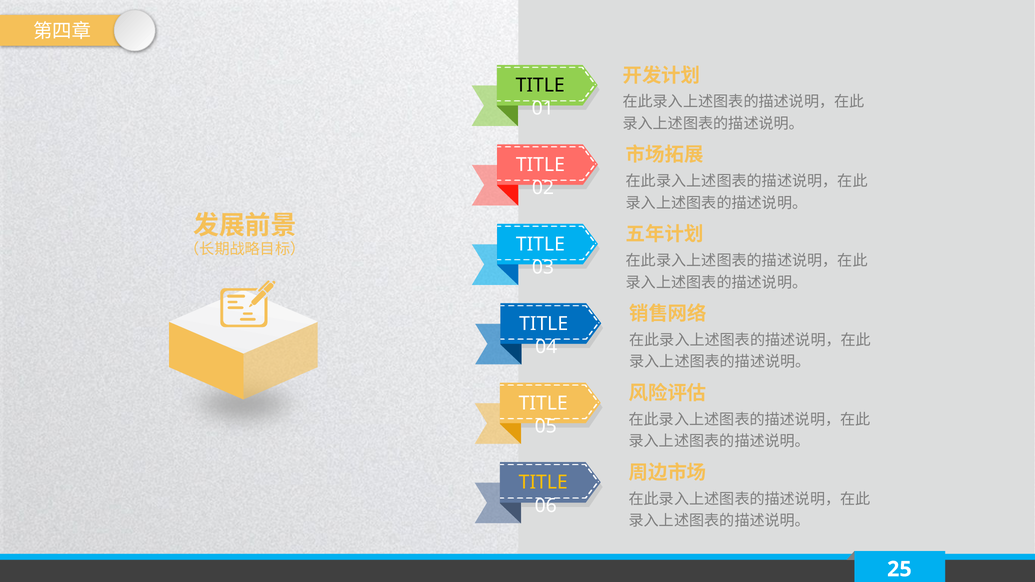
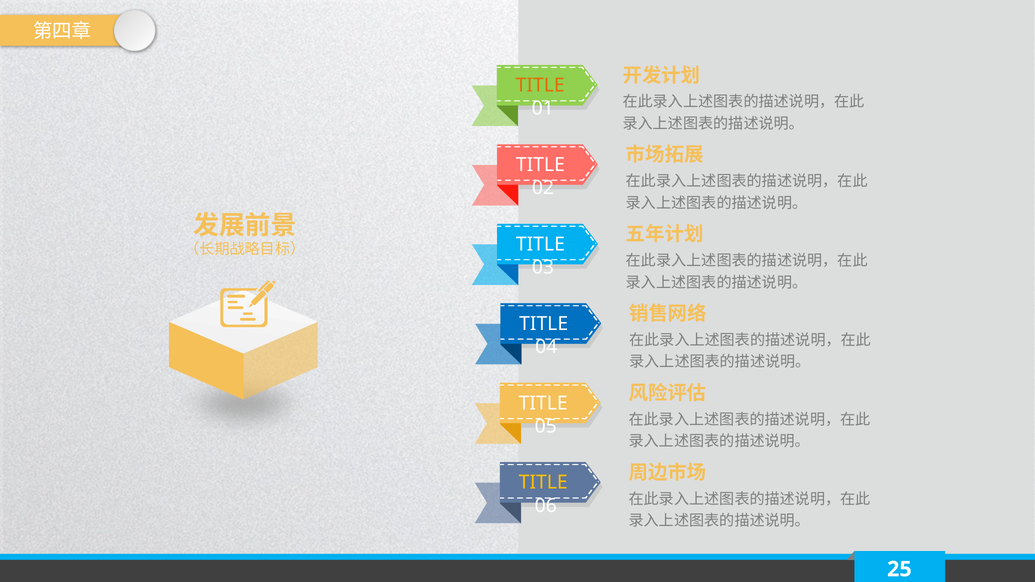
TITLE at (540, 85) colour: black -> orange
